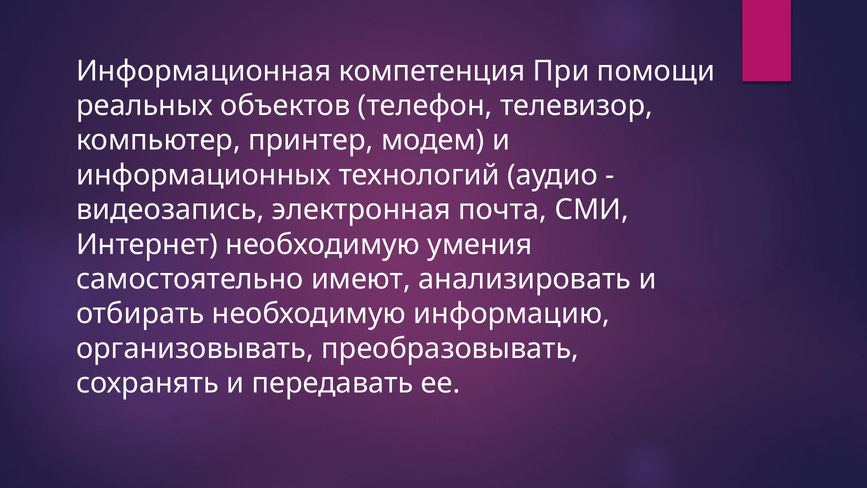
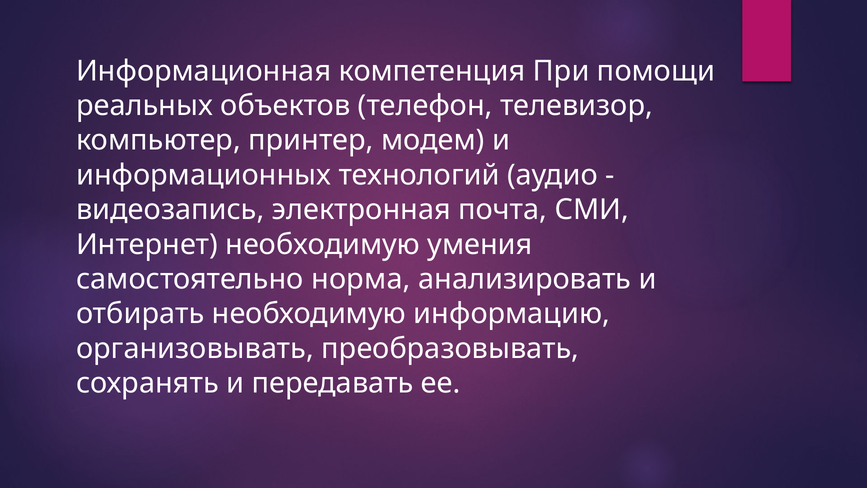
имеют: имеют -> норма
